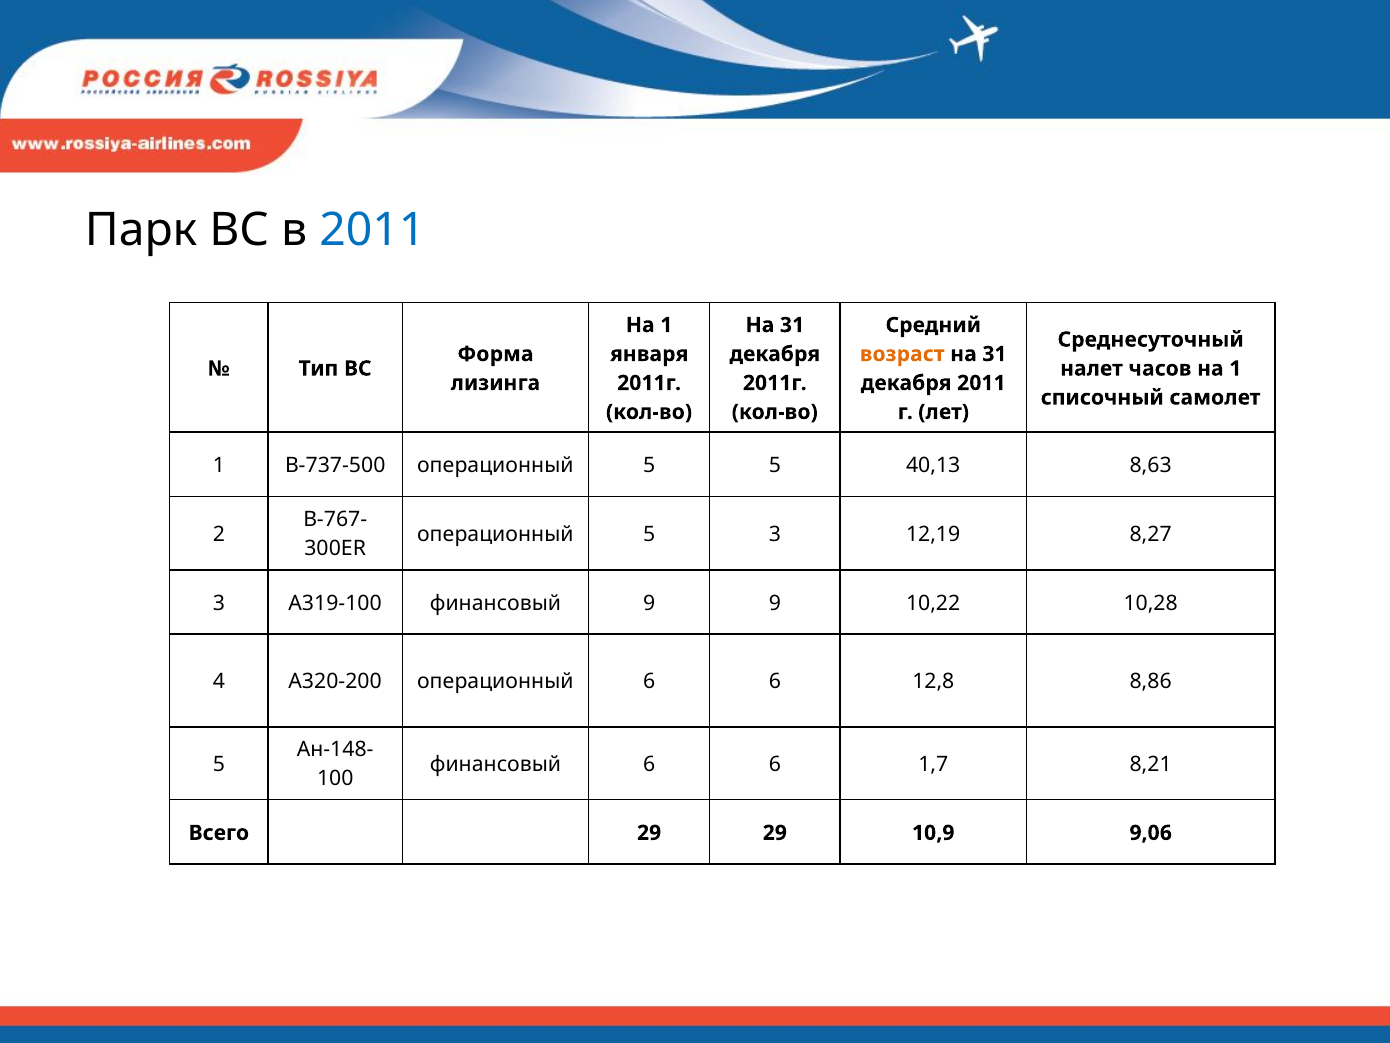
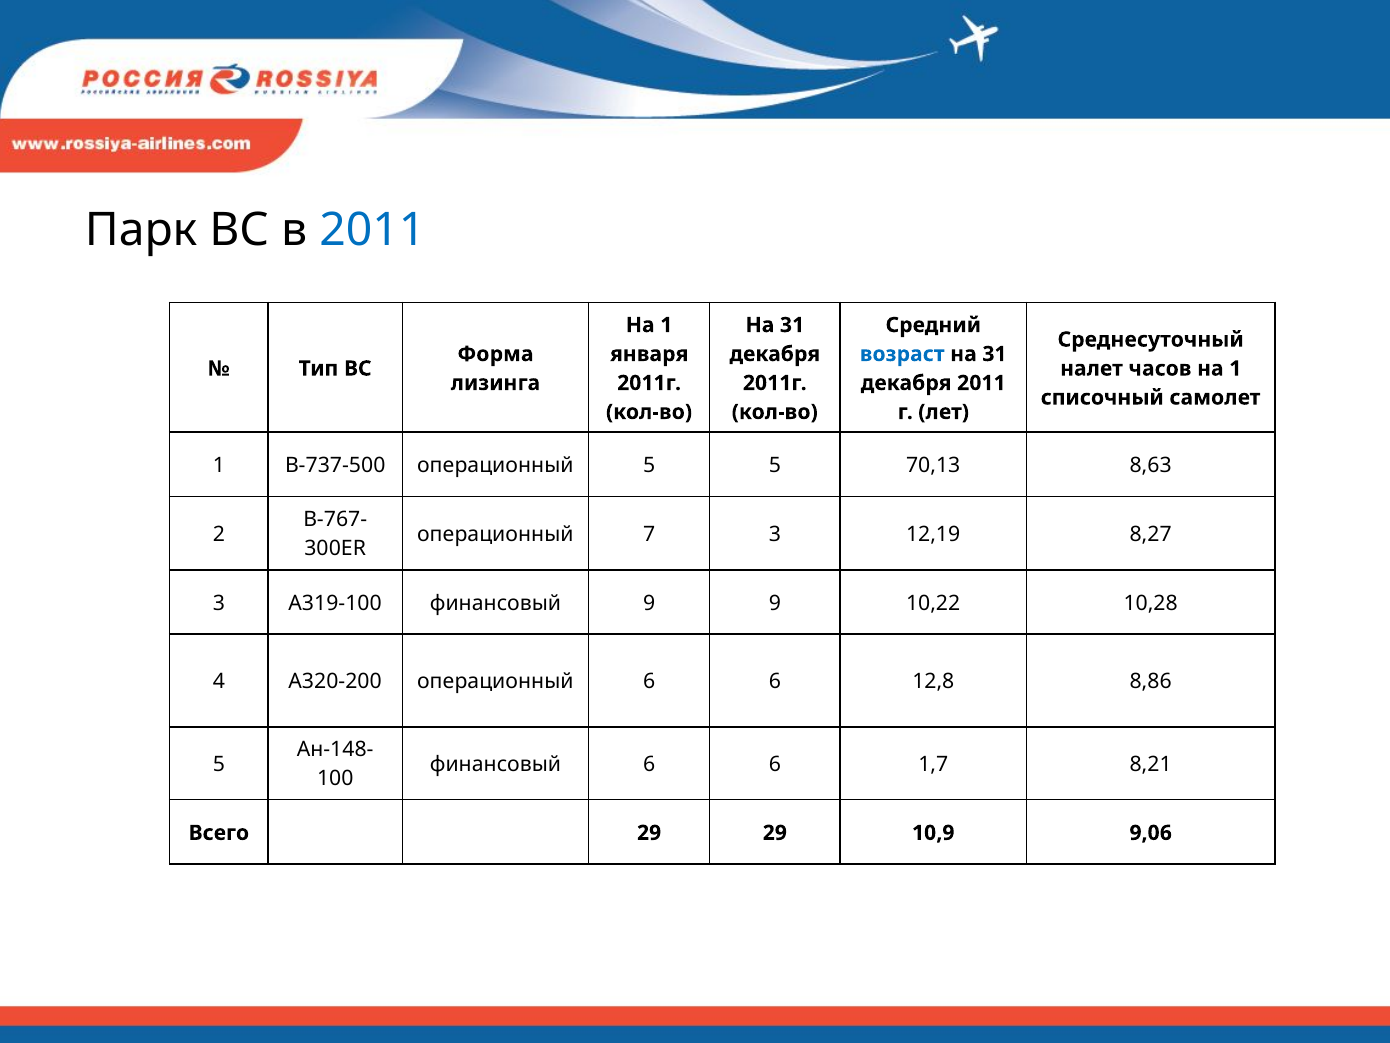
возраст colour: orange -> blue
40,13: 40,13 -> 70,13
5 at (649, 534): 5 -> 7
